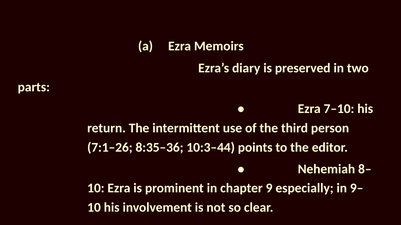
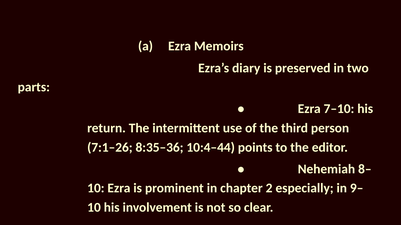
10:3–44: 10:3–44 -> 10:4–44
9: 9 -> 2
